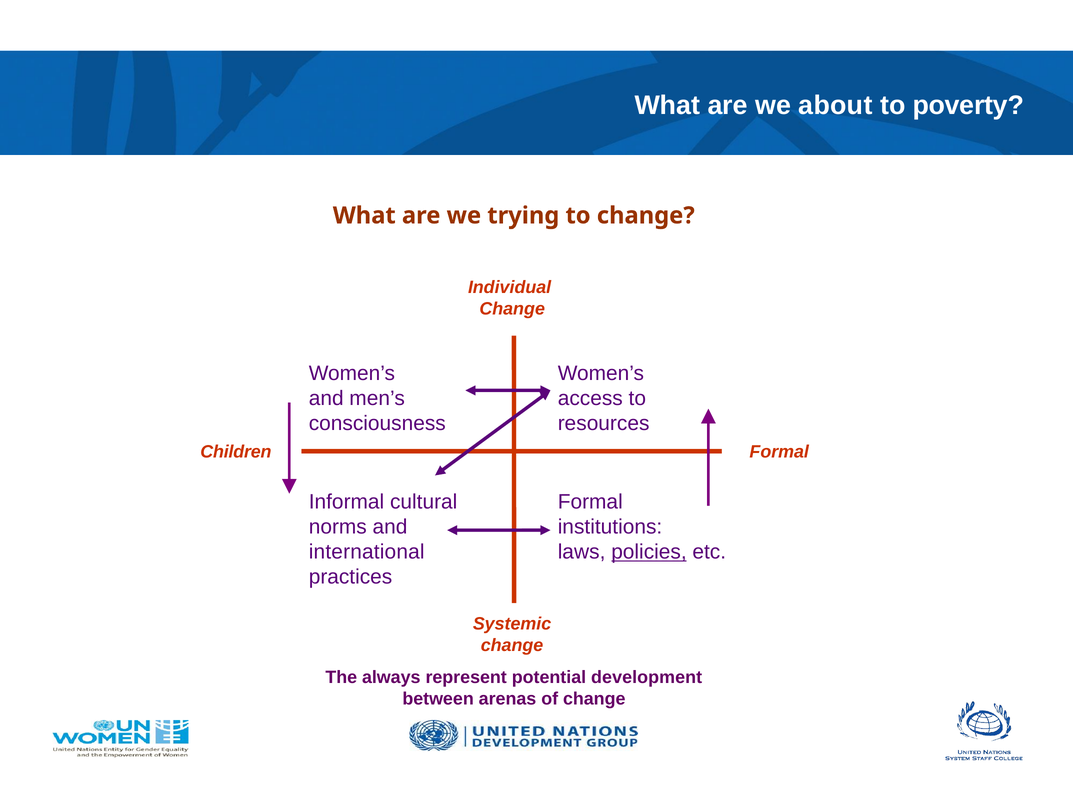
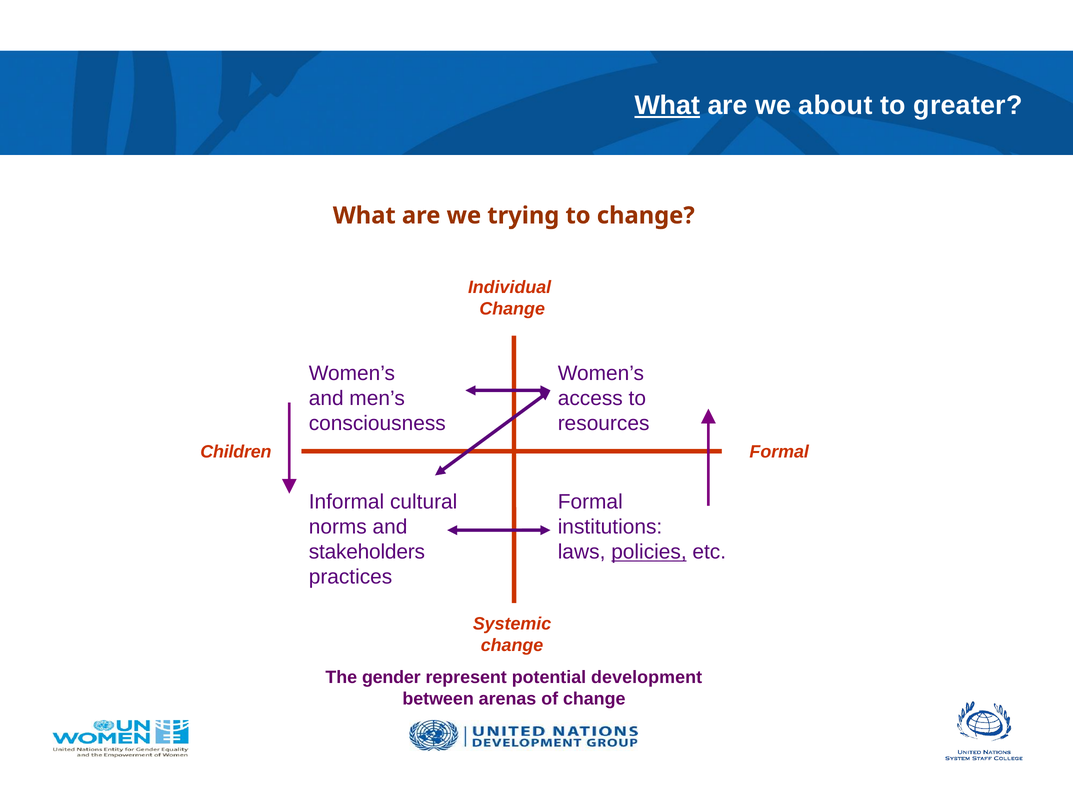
What at (667, 105) underline: none -> present
poverty: poverty -> greater
international: international -> stakeholders
always: always -> gender
